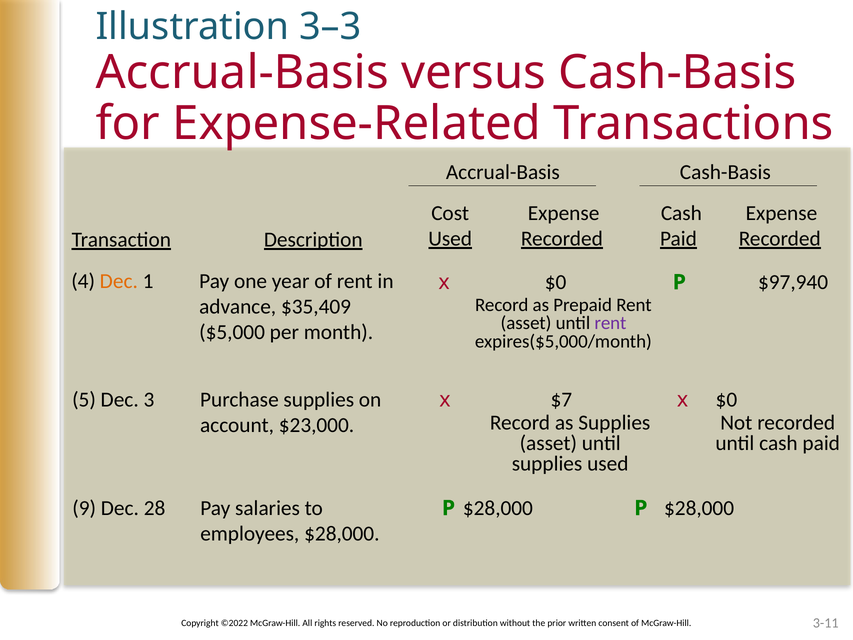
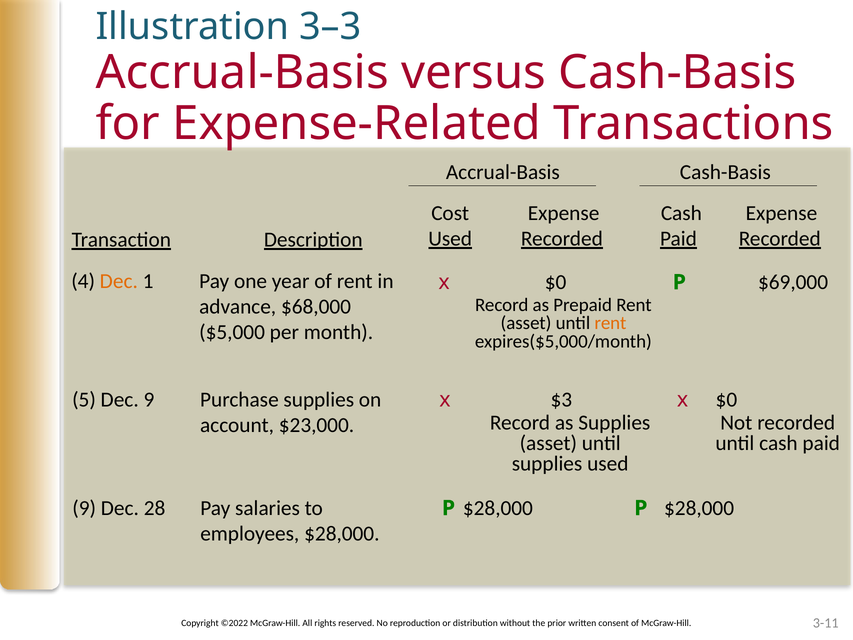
$97,940: $97,940 -> $69,000
$35,409: $35,409 -> $68,000
rent at (610, 323) colour: purple -> orange
Dec 3: 3 -> 9
$7: $7 -> $3
